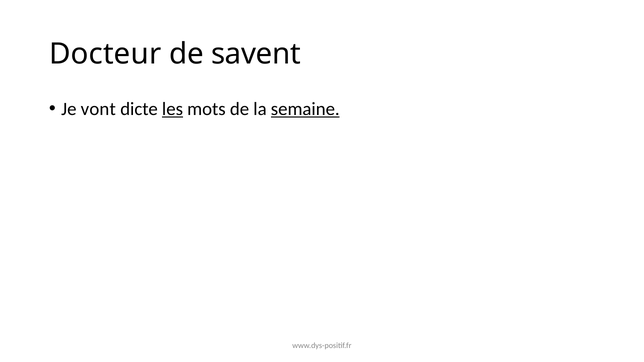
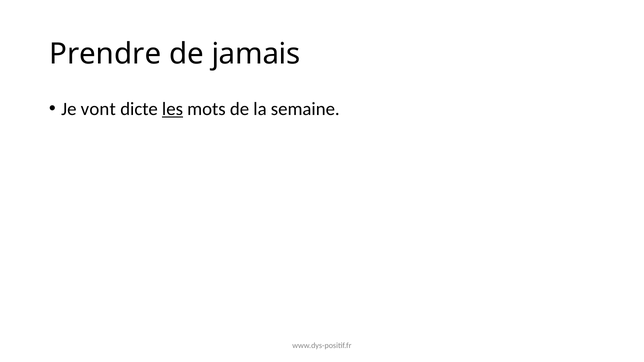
Docteur: Docteur -> Prendre
savent: savent -> jamais
semaine underline: present -> none
